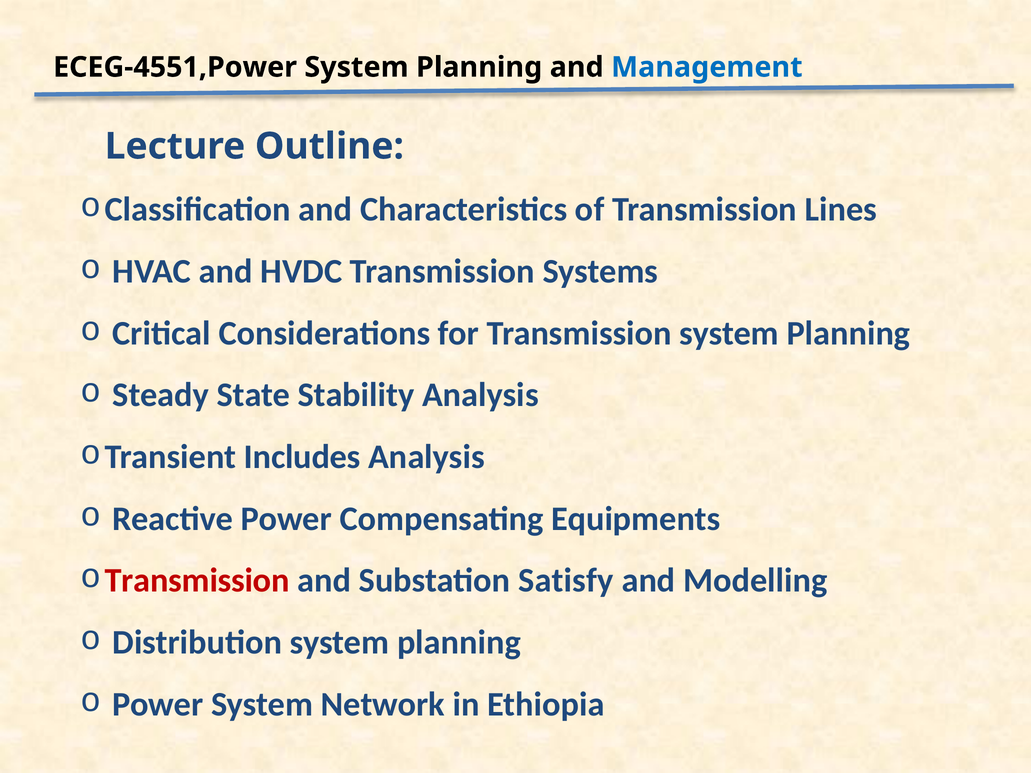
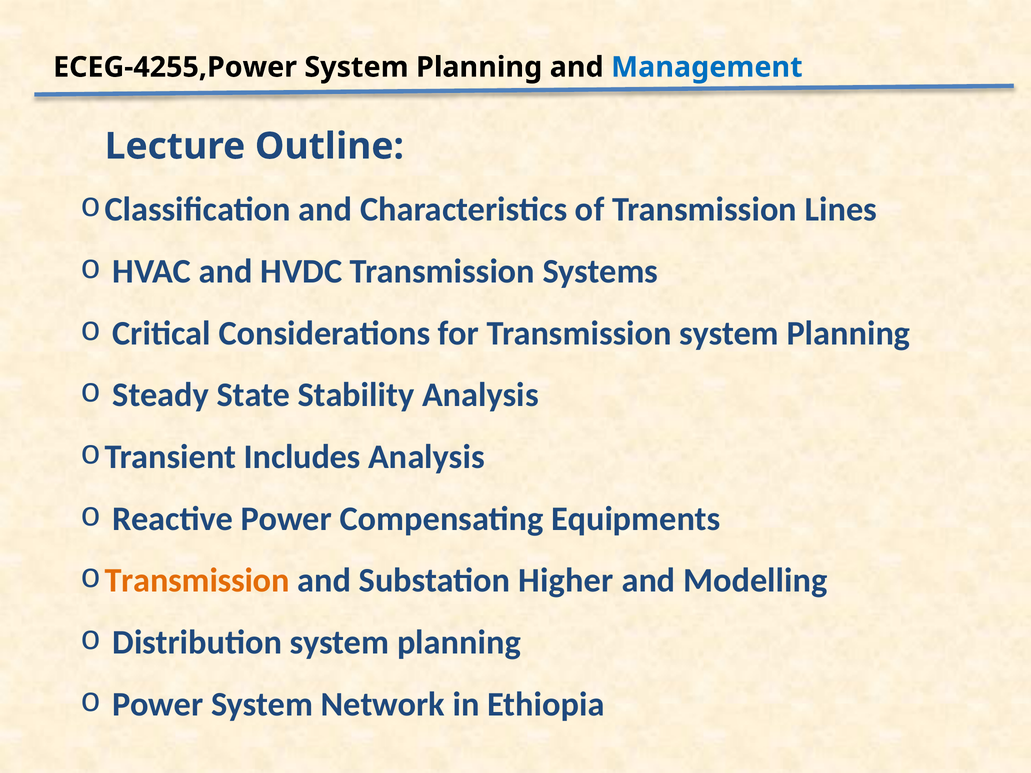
ECEG-4551,Power: ECEG-4551,Power -> ECEG-4255,Power
Transmission at (197, 581) colour: red -> orange
Satisfy: Satisfy -> Higher
